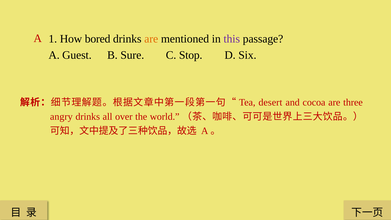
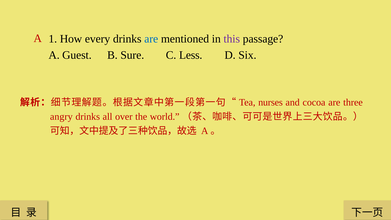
bored: bored -> every
are at (151, 39) colour: orange -> blue
Stop: Stop -> Less
desert: desert -> nurses
